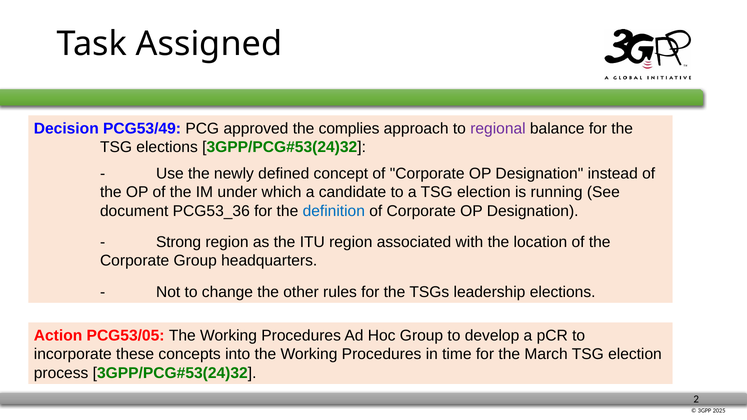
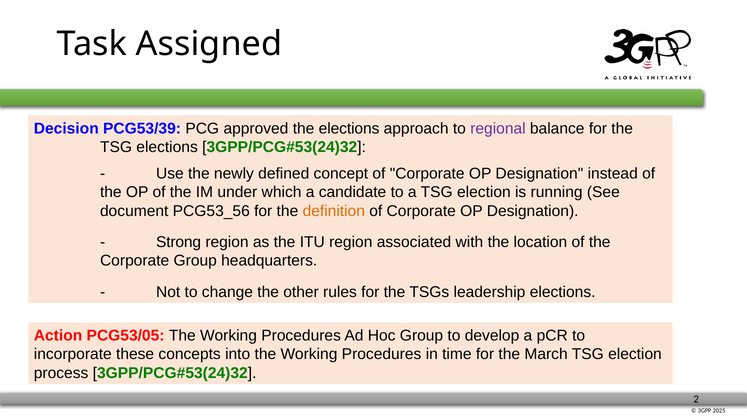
PCG53/49: PCG53/49 -> PCG53/39
the complies: complies -> elections
PCG53_36: PCG53_36 -> PCG53_56
definition colour: blue -> orange
